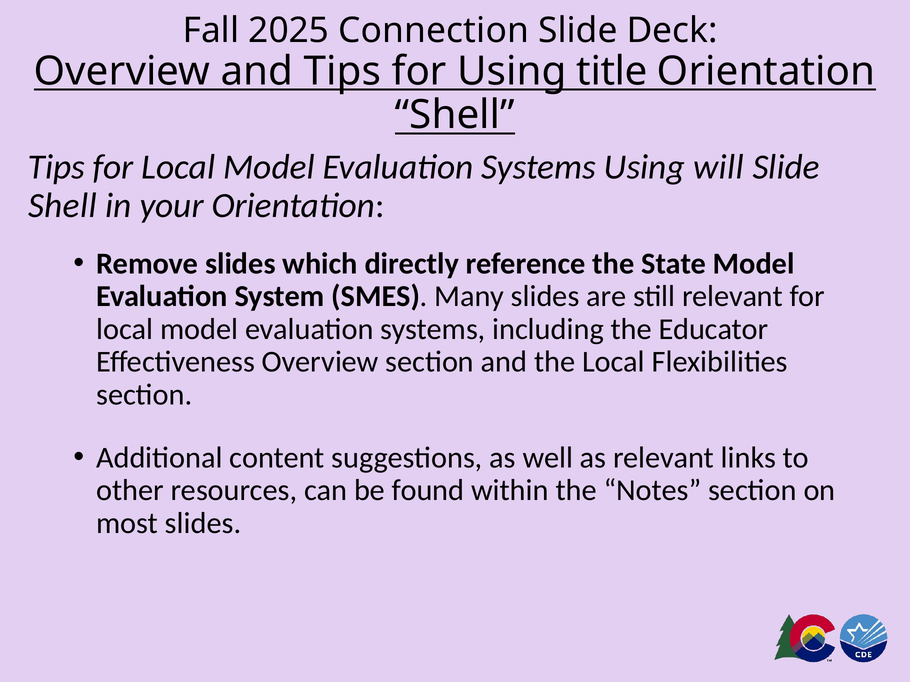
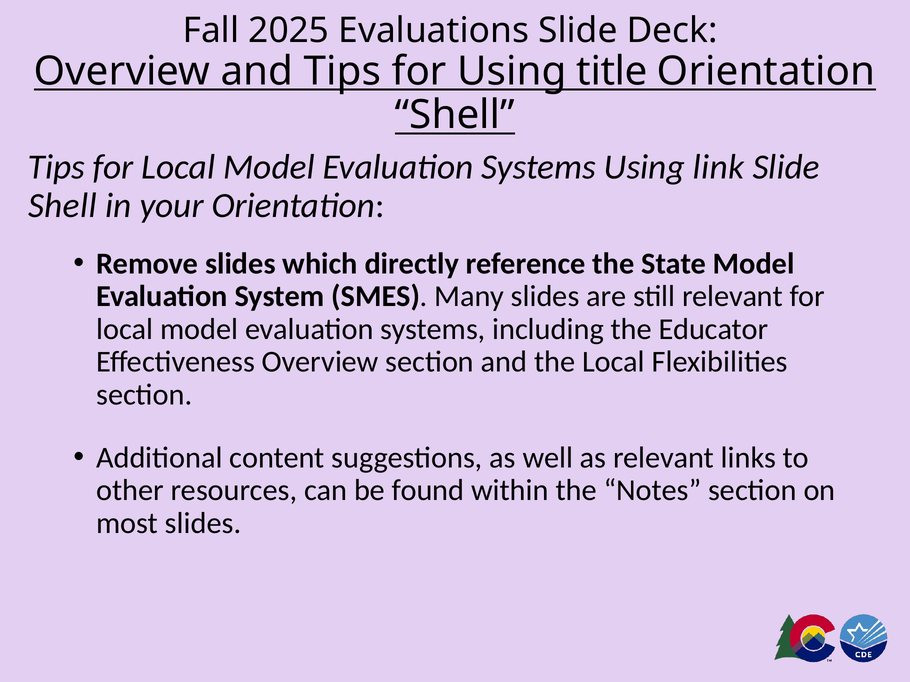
Connection: Connection -> Evaluations
will: will -> link
